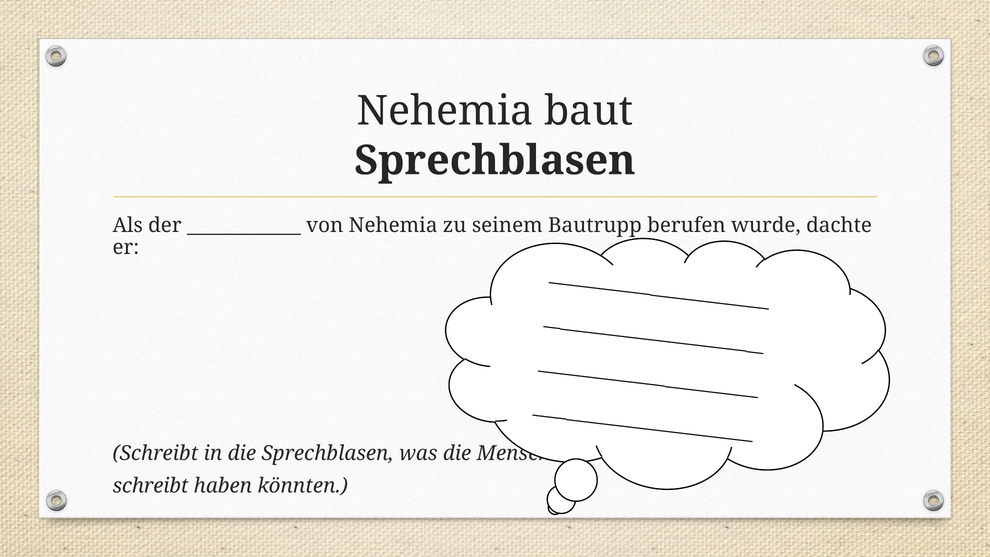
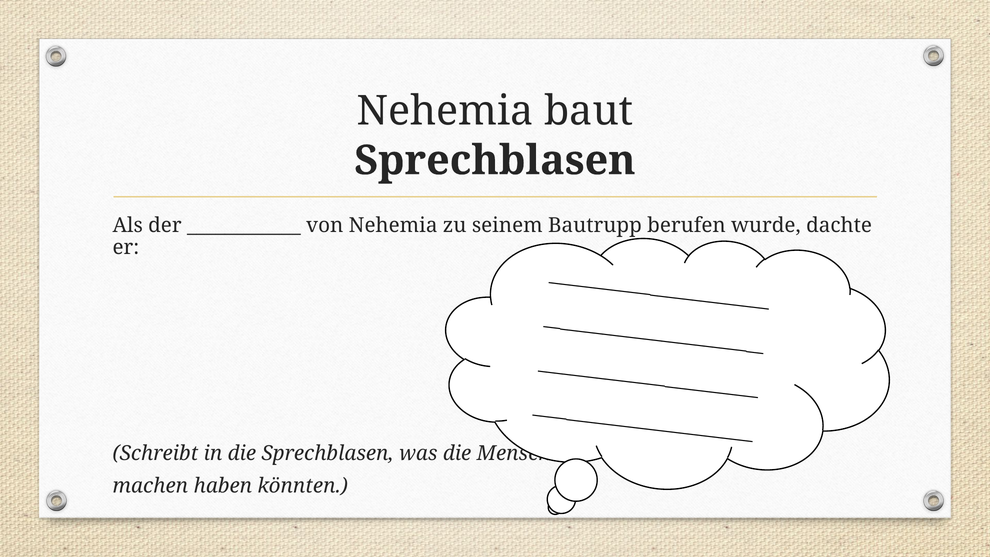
schreibt at (150, 486): schreibt -> machen
